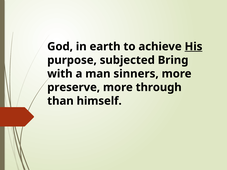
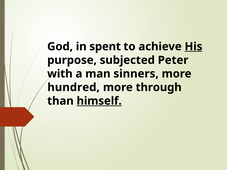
earth: earth -> spent
Bring: Bring -> Peter
preserve: preserve -> hundred
himself underline: none -> present
